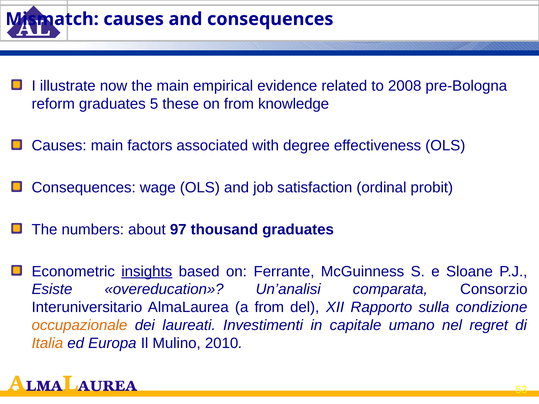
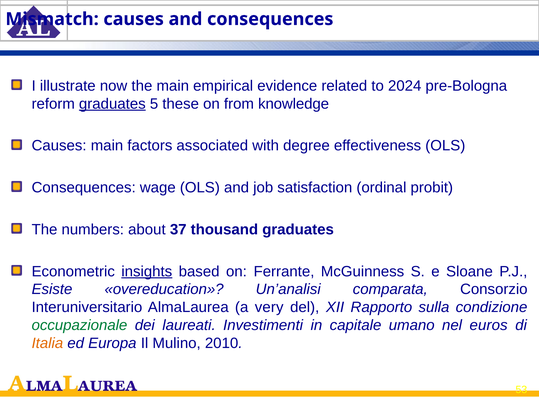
2008: 2008 -> 2024
graduates at (112, 104) underline: none -> present
97: 97 -> 37
a from: from -> very
occupazionale colour: orange -> green
regret: regret -> euros
